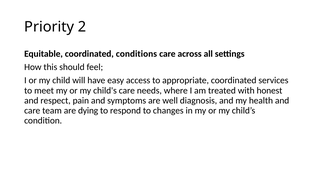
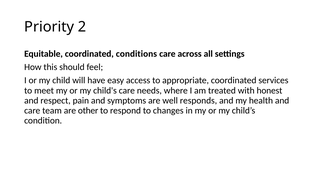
diagnosis: diagnosis -> responds
dying: dying -> other
